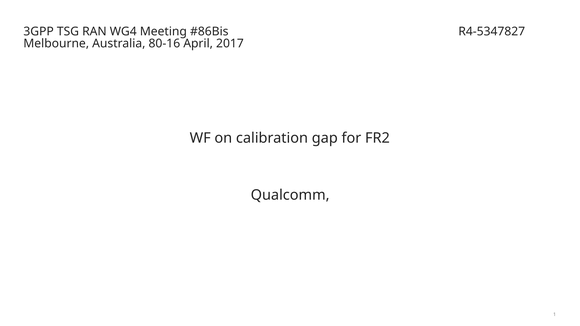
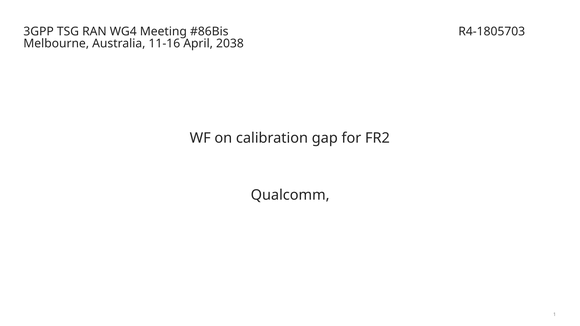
R4-5347827: R4-5347827 -> R4-1805703
80-16: 80-16 -> 11-16
2017: 2017 -> 2038
